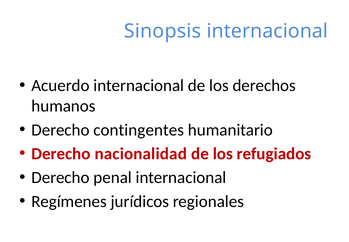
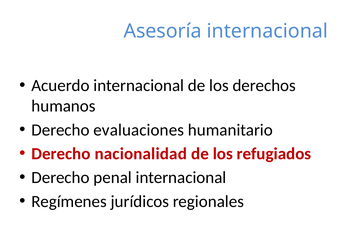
Sinopsis: Sinopsis -> Asesoría
contingentes: contingentes -> evaluaciones
